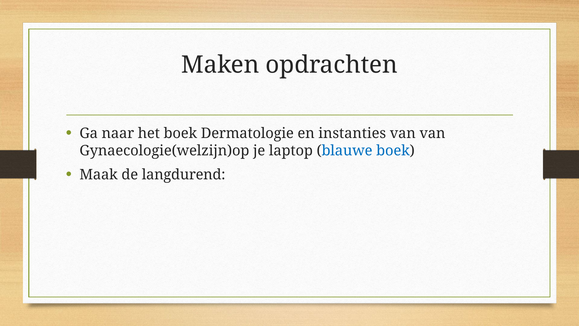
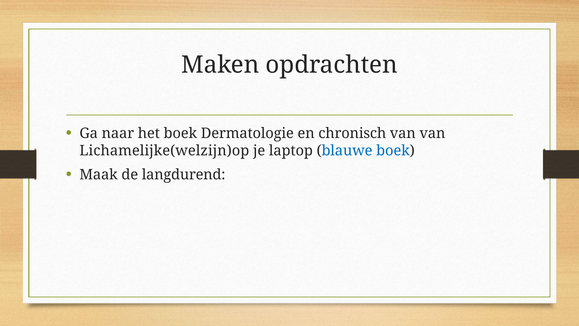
instanties: instanties -> chronisch
Gynaecologie(welzijn)op: Gynaecologie(welzijn)op -> Lichamelijke(welzijn)op
